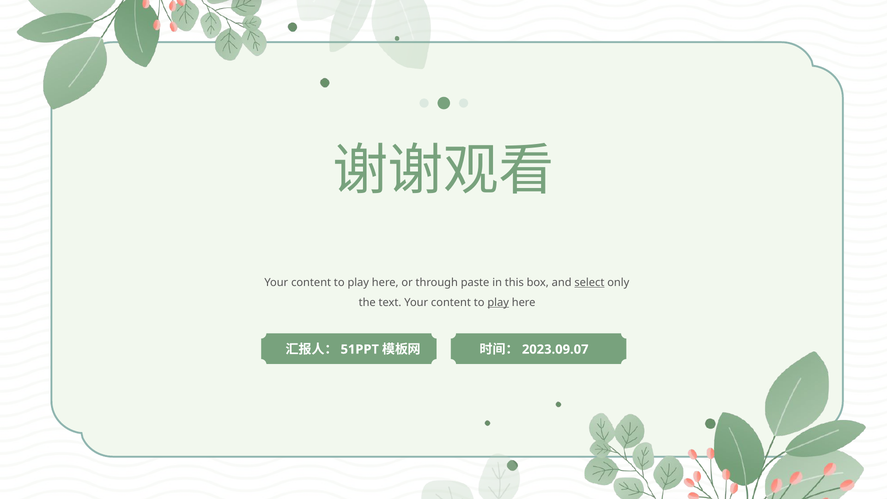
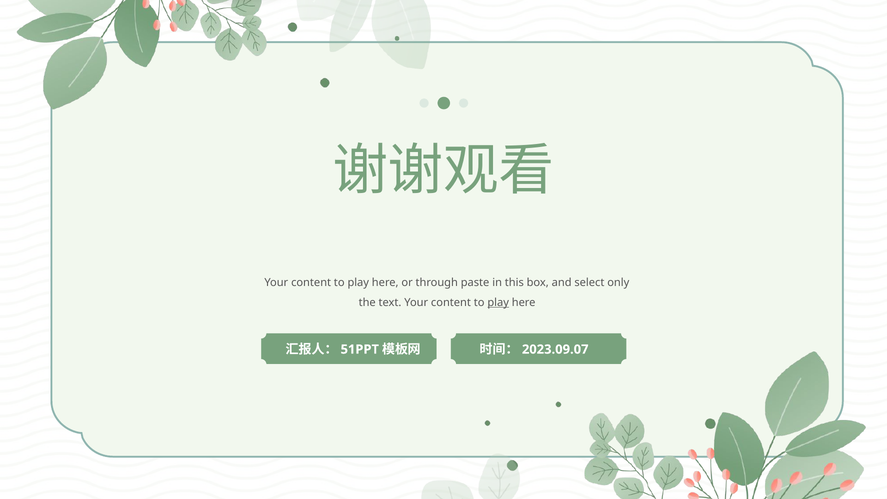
select underline: present -> none
